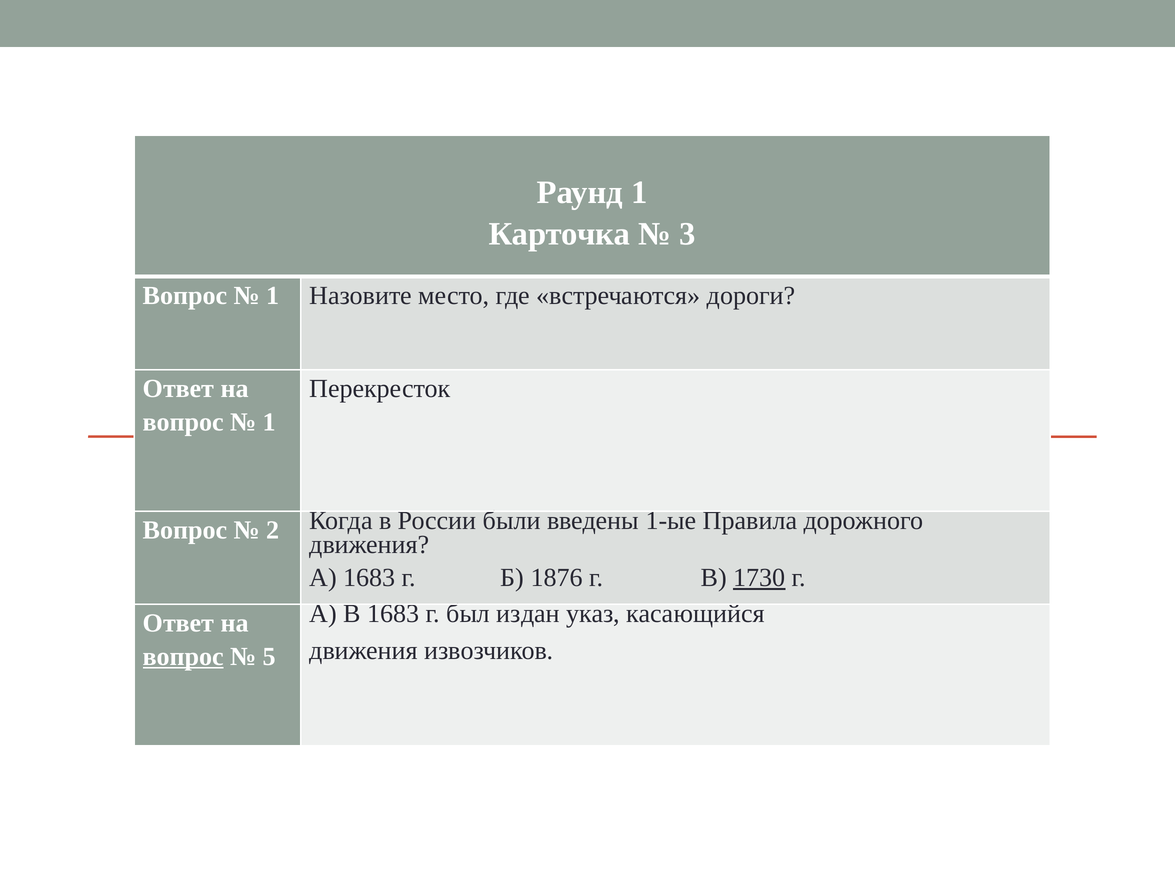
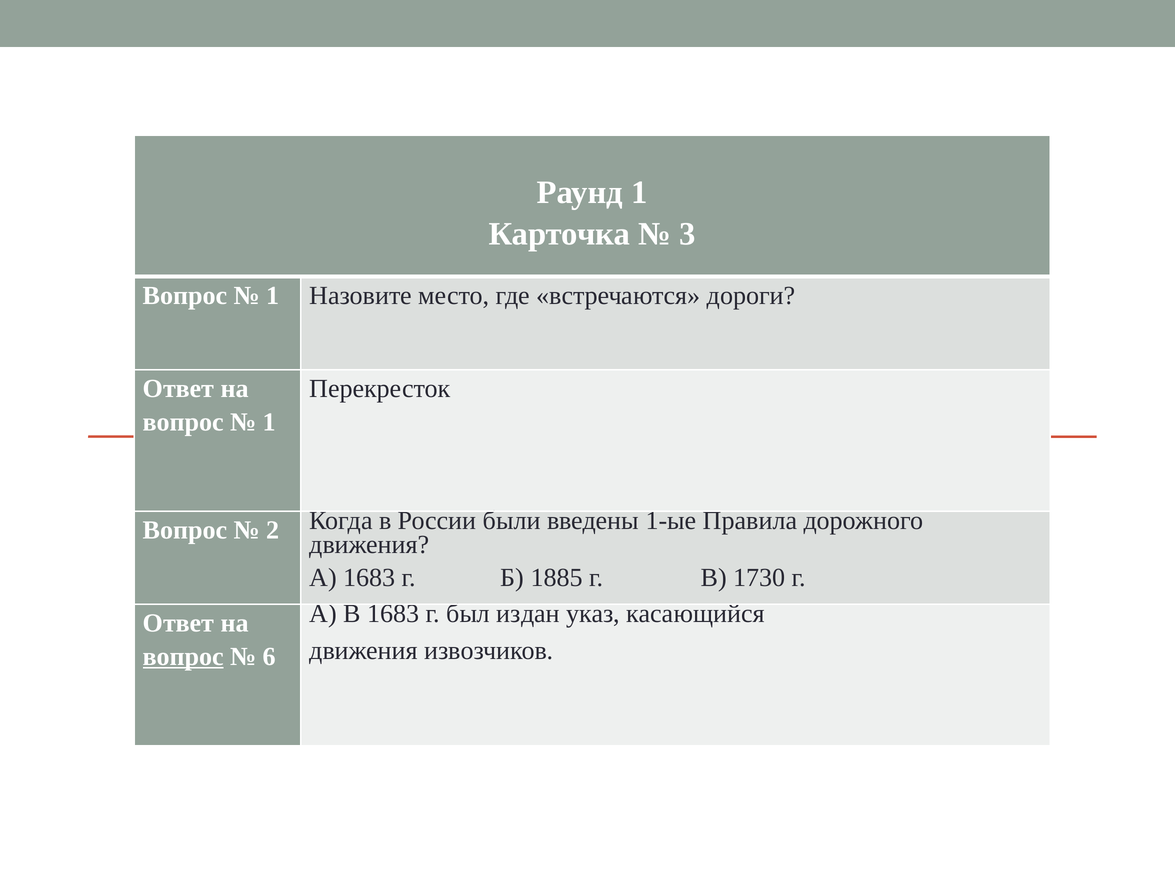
1876: 1876 -> 1885
1730 underline: present -> none
5: 5 -> 6
